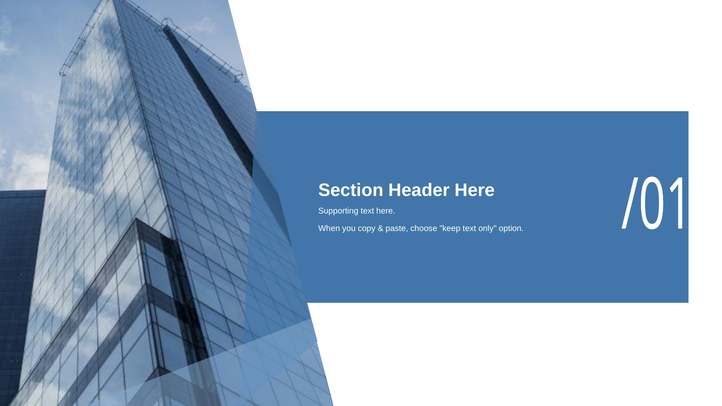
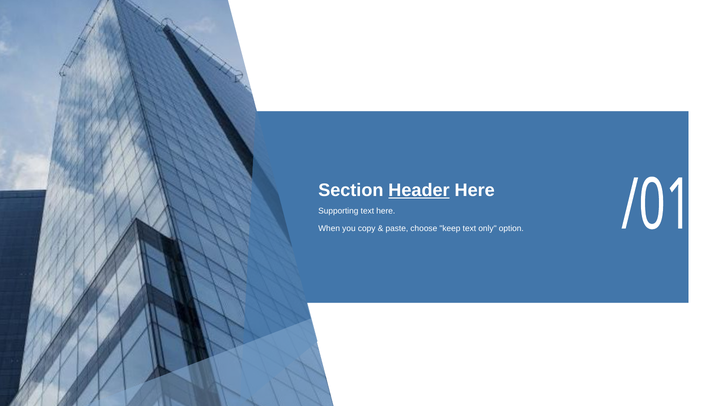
Header underline: none -> present
